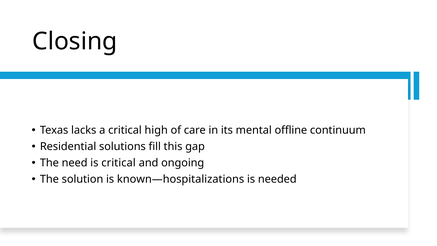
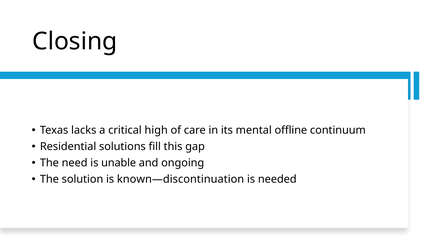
is critical: critical -> unable
known—hospitalizations: known—hospitalizations -> known—discontinuation
